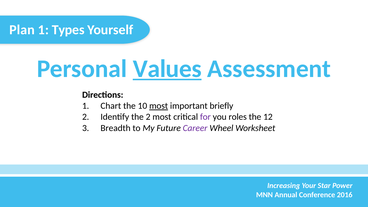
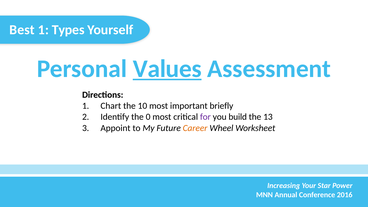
Plan: Plan -> Best
most at (159, 106) underline: present -> none
the 2: 2 -> 0
roles: roles -> build
12: 12 -> 13
Breadth: Breadth -> Appoint
Career colour: purple -> orange
